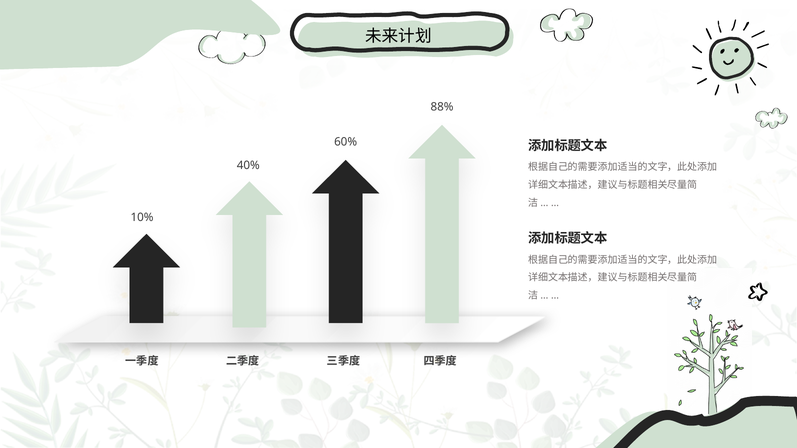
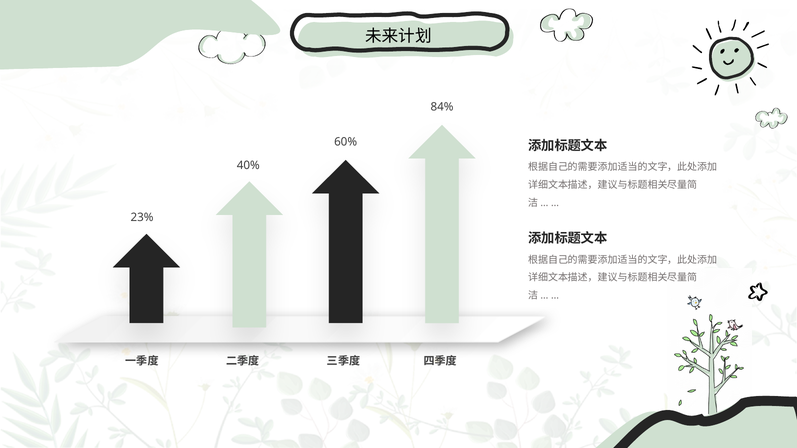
88%: 88% -> 84%
10%: 10% -> 23%
